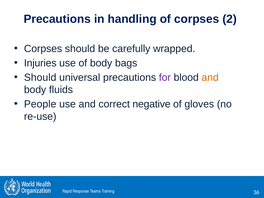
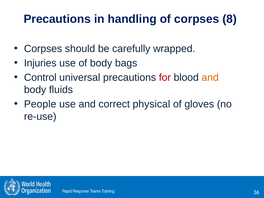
2: 2 -> 8
Should at (40, 77): Should -> Control
for colour: purple -> red
negative: negative -> physical
